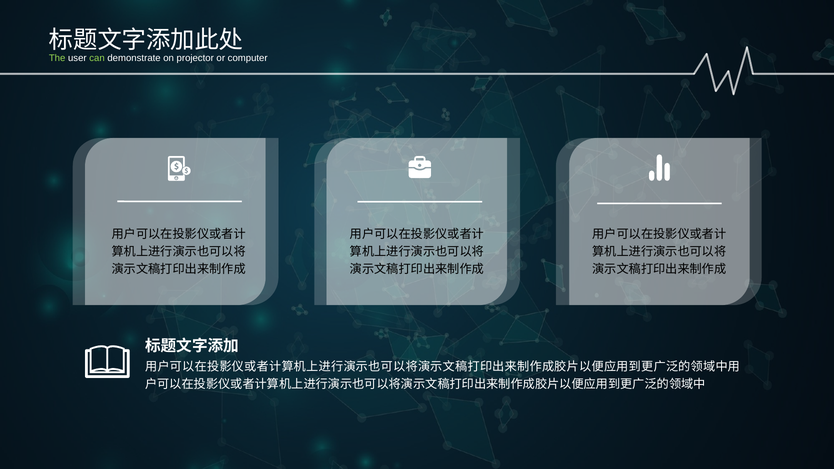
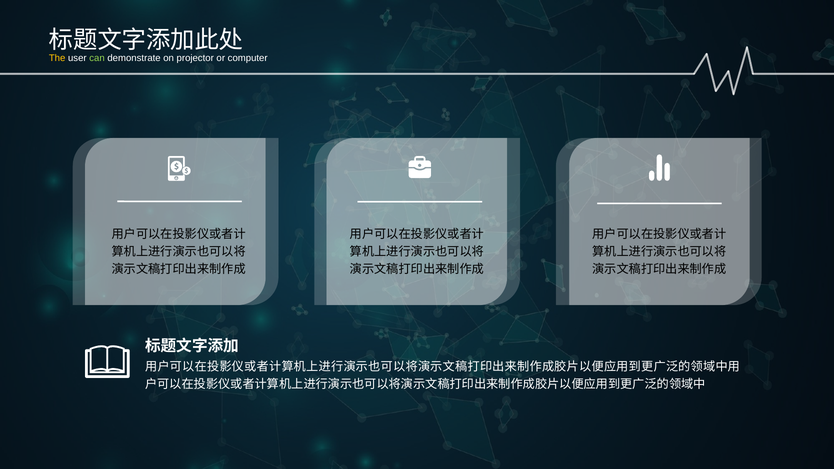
The colour: light green -> yellow
